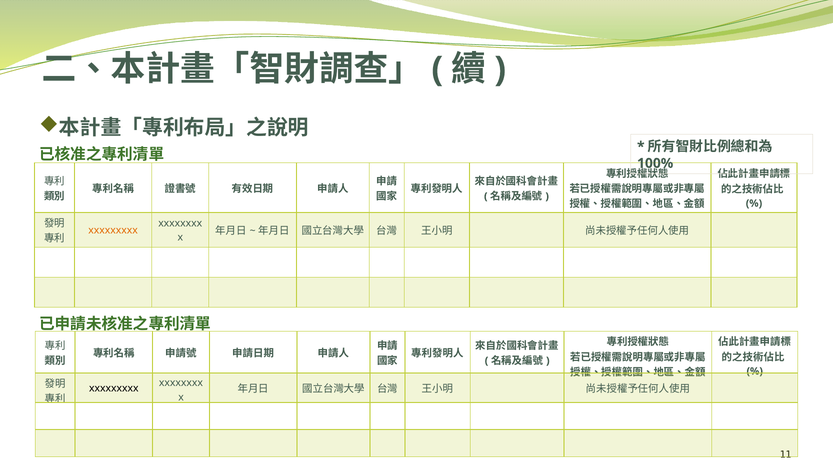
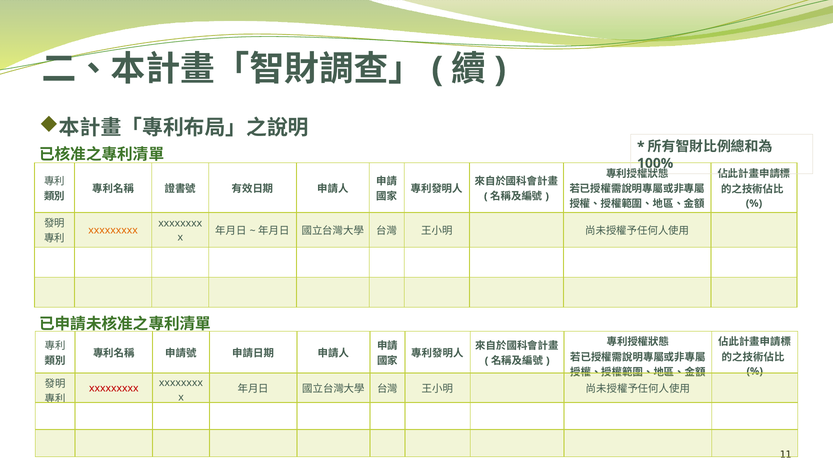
xxxxxxxxx at (114, 388) colour: black -> red
